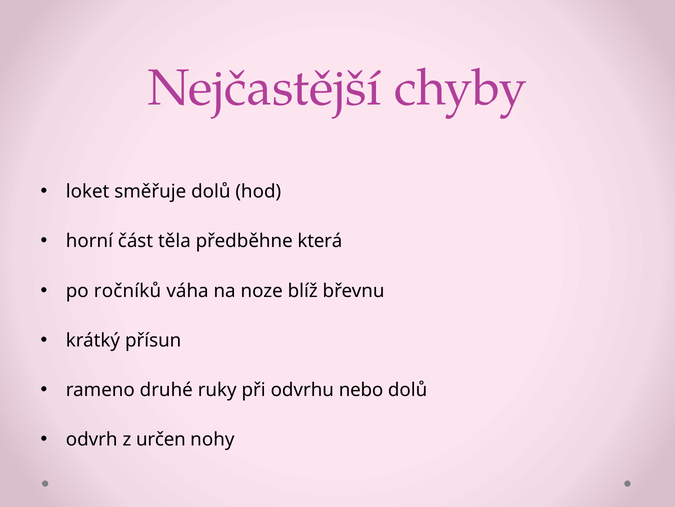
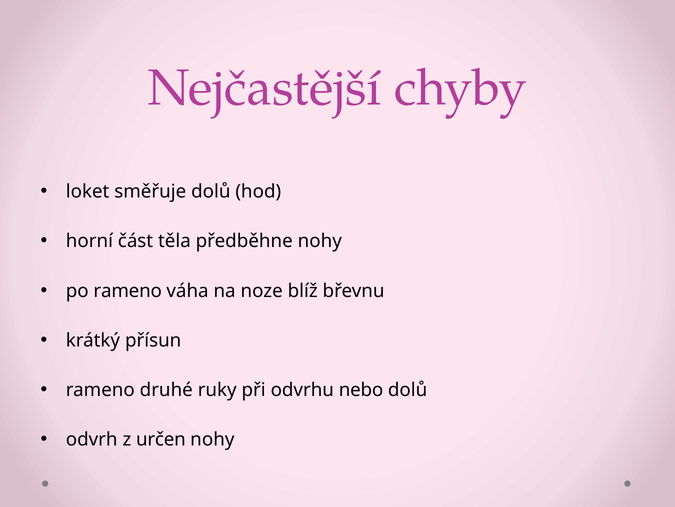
předběhne která: která -> nohy
po ročníků: ročníků -> rameno
